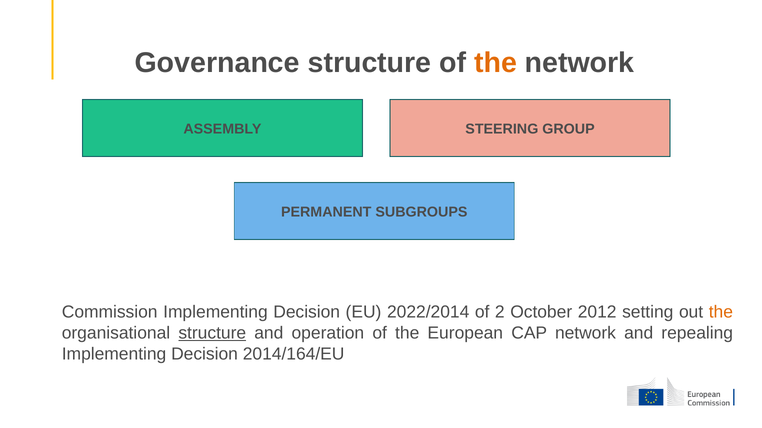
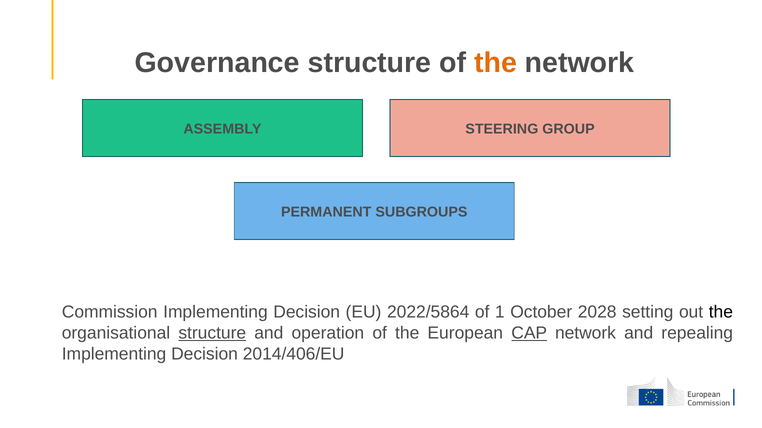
2022/2014: 2022/2014 -> 2022/5864
2: 2 -> 1
2012: 2012 -> 2028
the at (721, 312) colour: orange -> black
CAP underline: none -> present
2014/164/EU: 2014/164/EU -> 2014/406/EU
